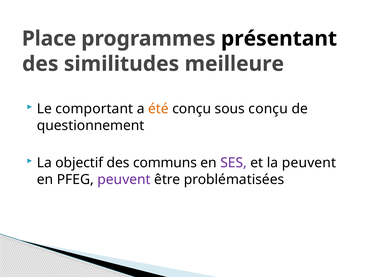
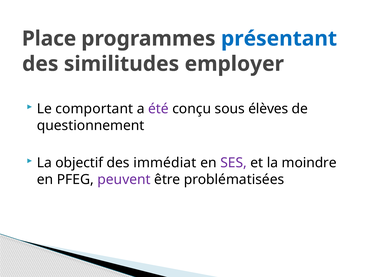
présentant colour: black -> blue
meilleure: meilleure -> employer
été colour: orange -> purple
sous conçu: conçu -> élèves
communs: communs -> immédiat
la peuvent: peuvent -> moindre
